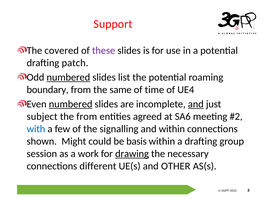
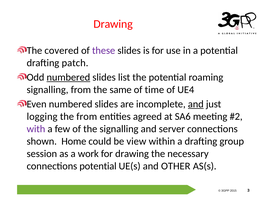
Support at (113, 24): Support -> Drawing
boundary at (48, 90): boundary -> signalling
numbered at (71, 104) underline: present -> none
subject: subject -> logging
with colour: blue -> purple
and within: within -> server
Might: Might -> Home
basis: basis -> view
drawing at (132, 153) underline: present -> none
connections different: different -> potential
